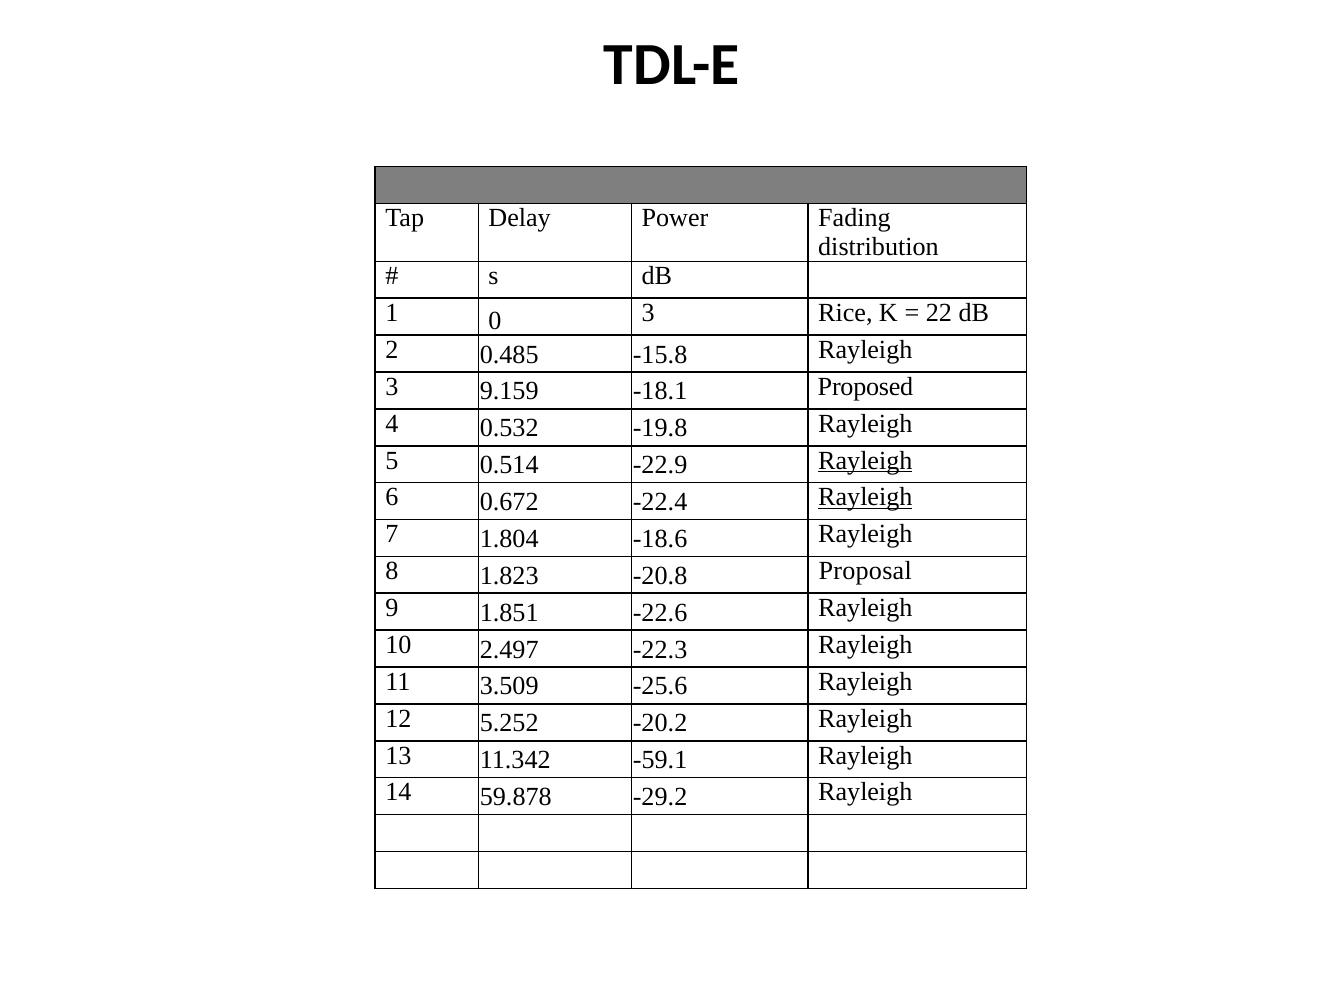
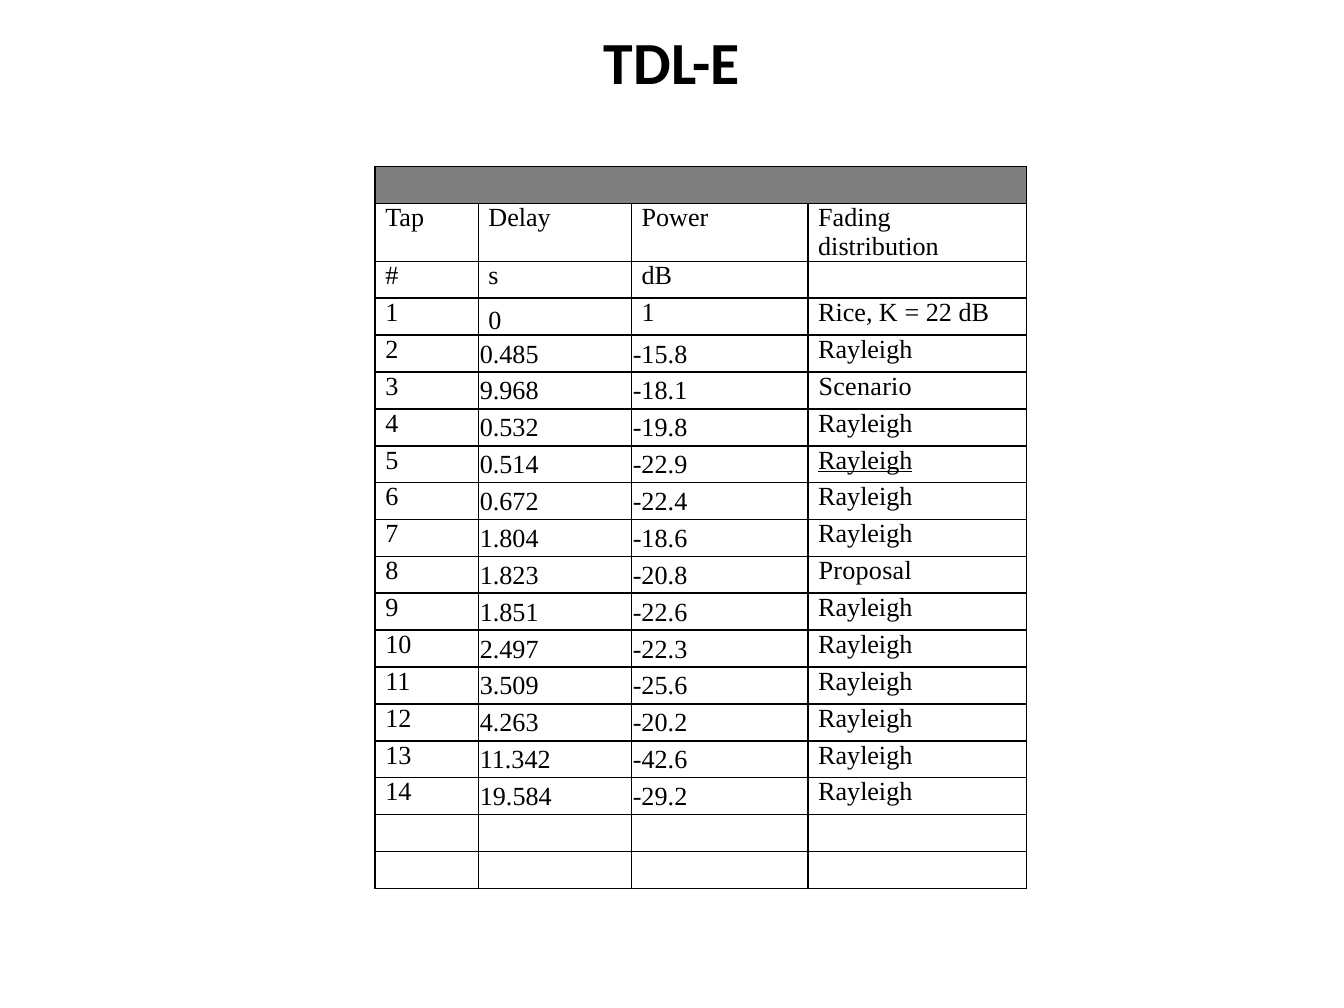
0 3: 3 -> 1
9.159: 9.159 -> 9.968
Proposed: Proposed -> Scenario
Rayleigh at (865, 497) underline: present -> none
5.252: 5.252 -> 4.263
-59.1: -59.1 -> -42.6
59.878: 59.878 -> 19.584
